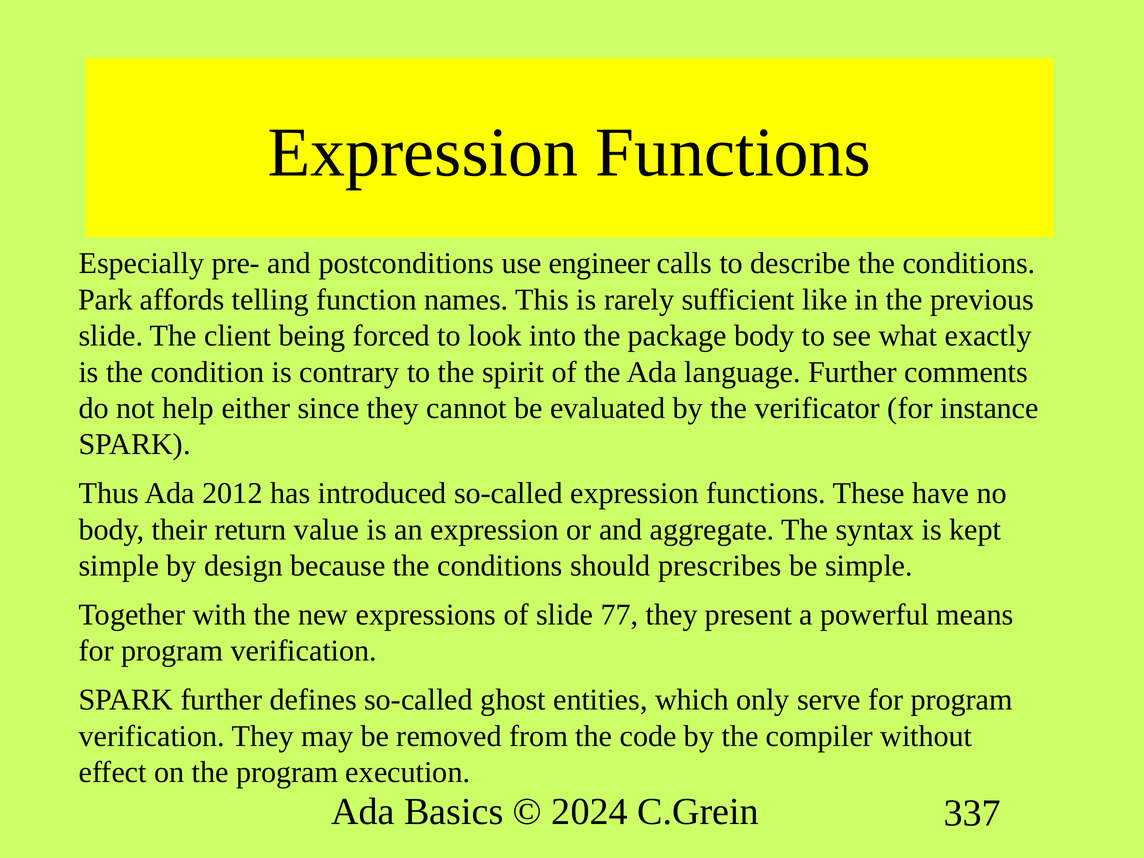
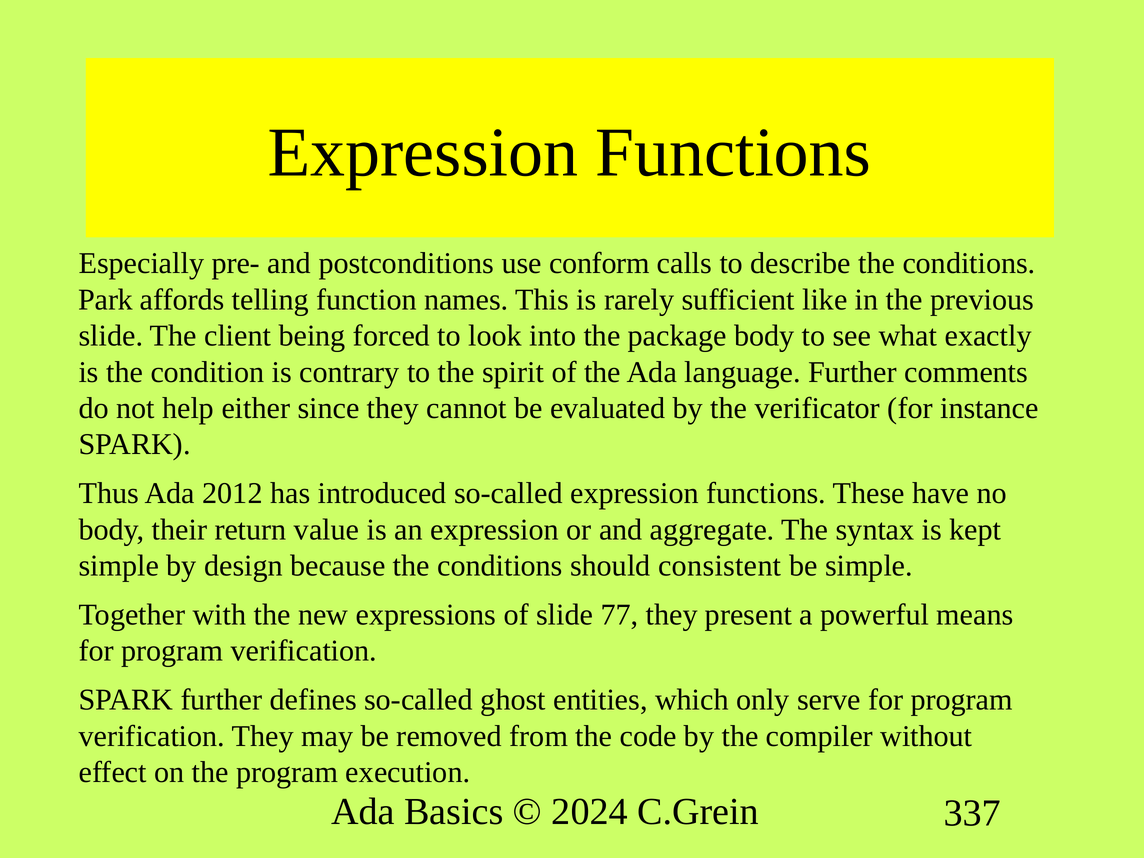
engineer: engineer -> conform
prescribes: prescribes -> consistent
